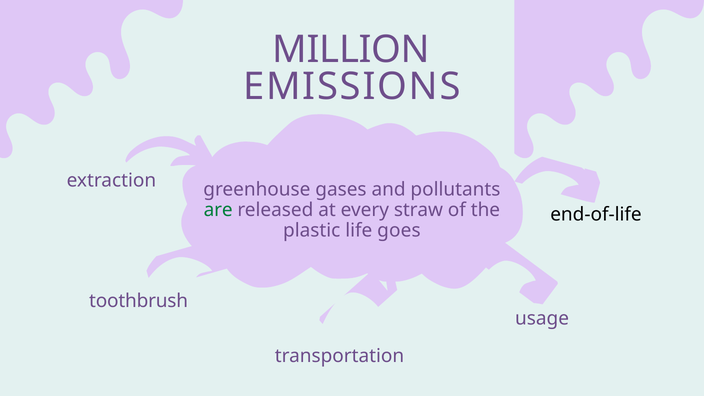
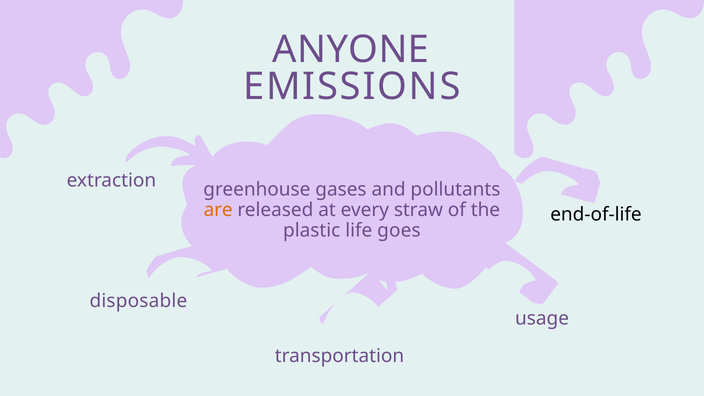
MILLION: MILLION -> ANYONE
are colour: green -> orange
toothbrush: toothbrush -> disposable
